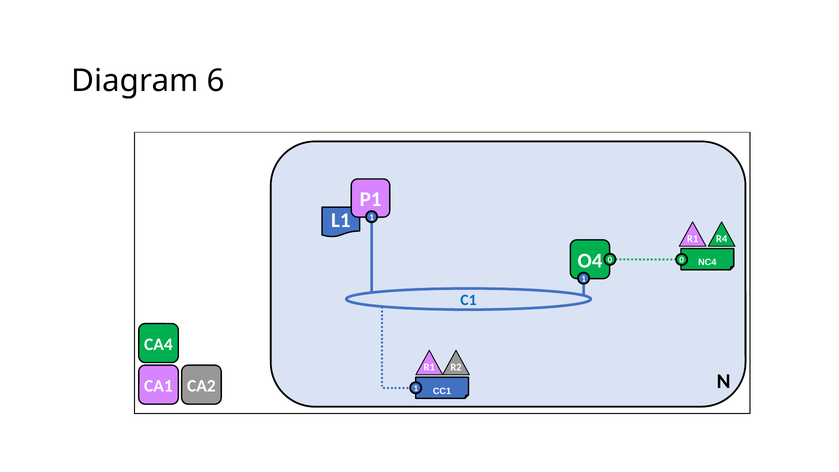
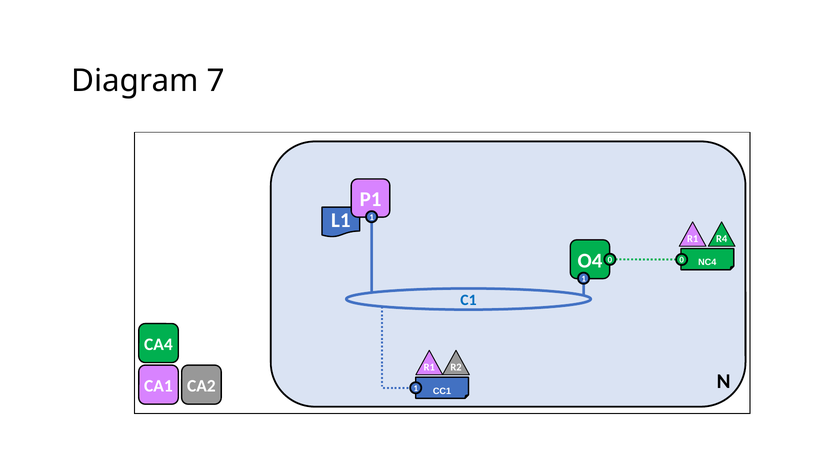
6: 6 -> 7
